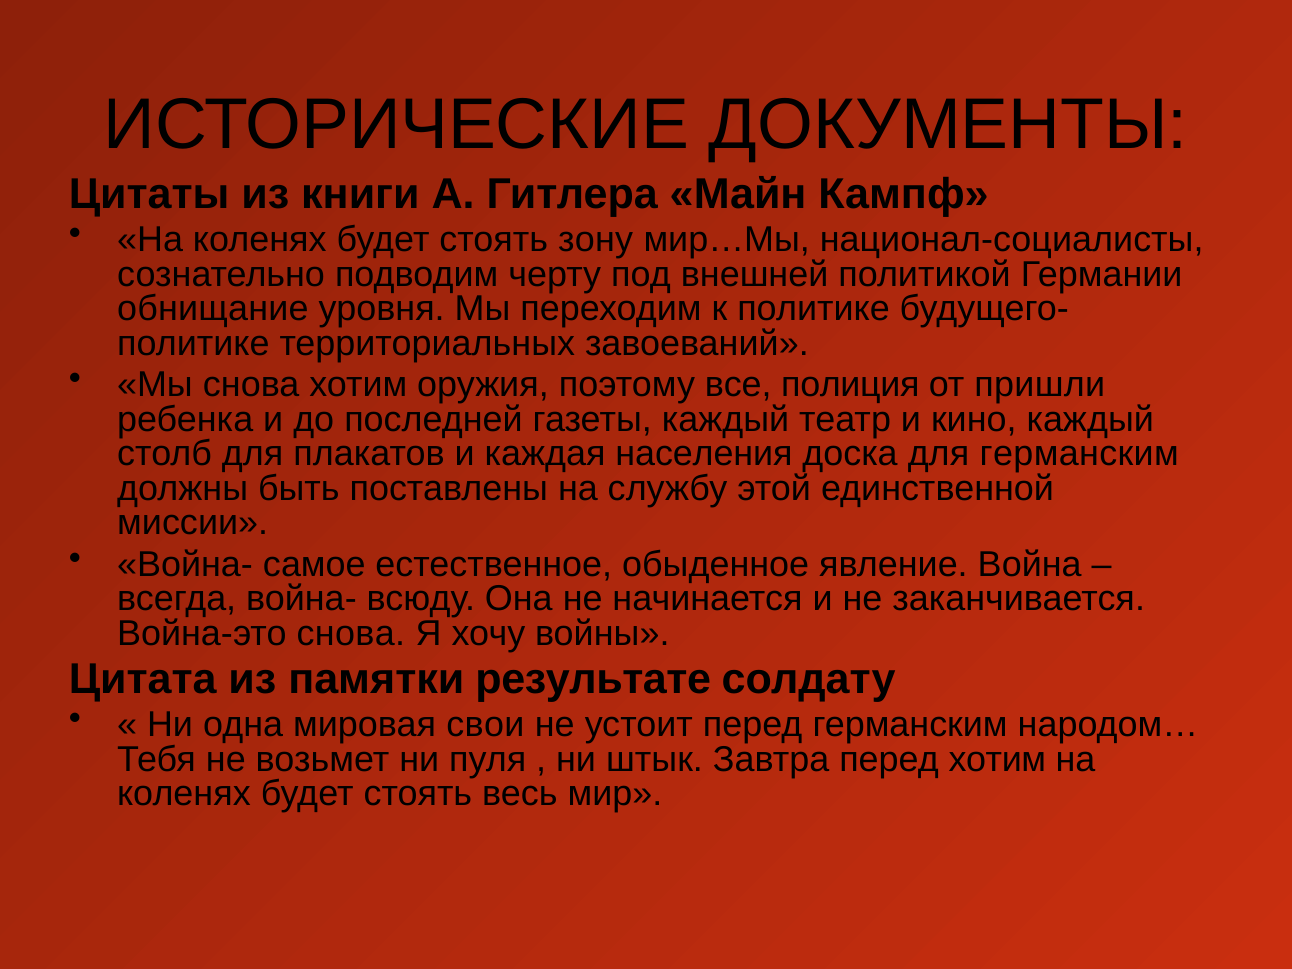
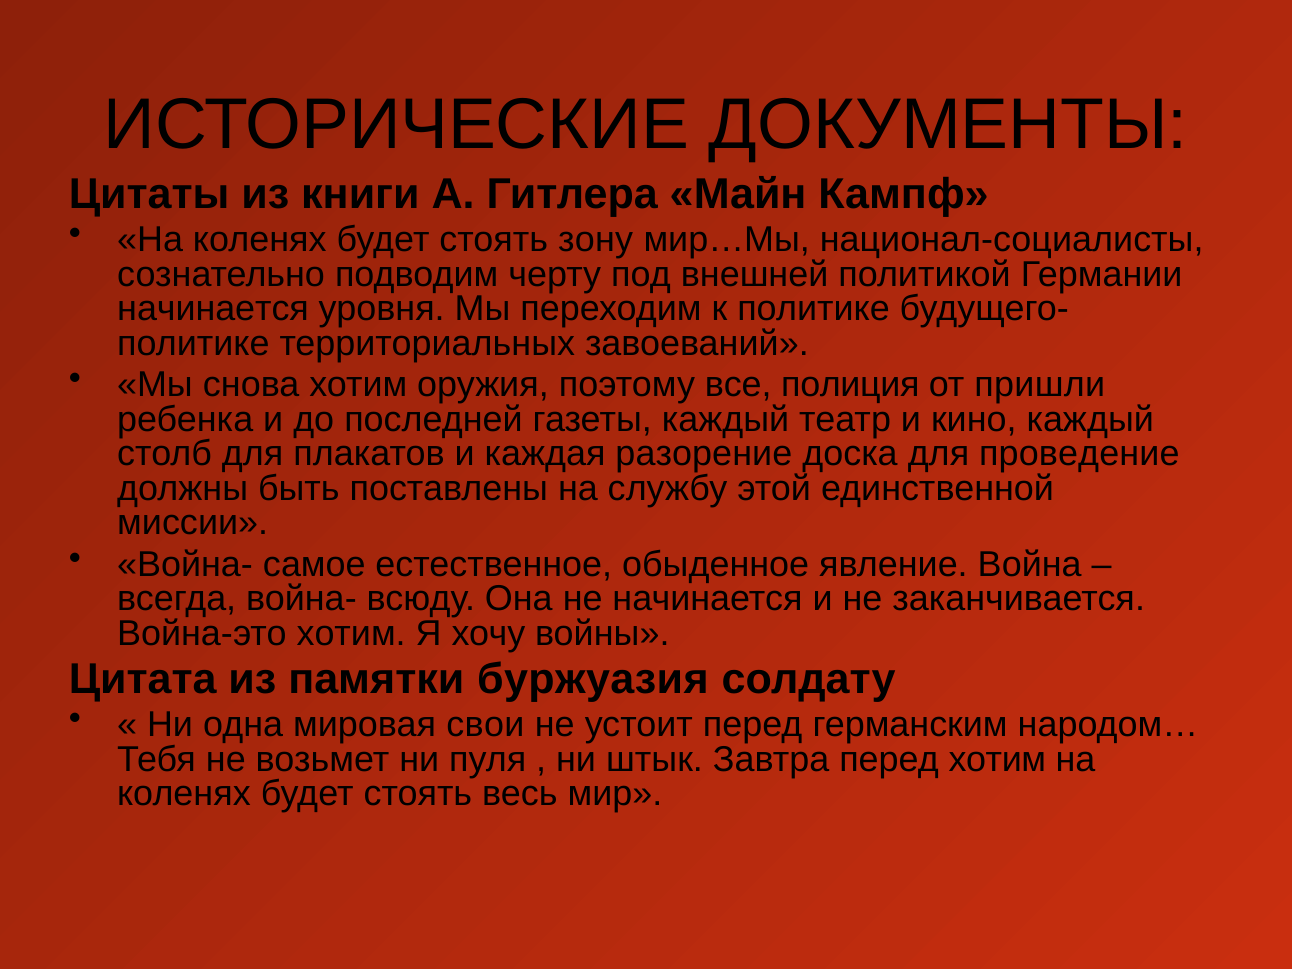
обнищание at (213, 309): обнищание -> начинается
населения: населения -> разорение
для германским: германским -> проведение
Война-это снова: снова -> хотим
результате: результате -> буржуазия
